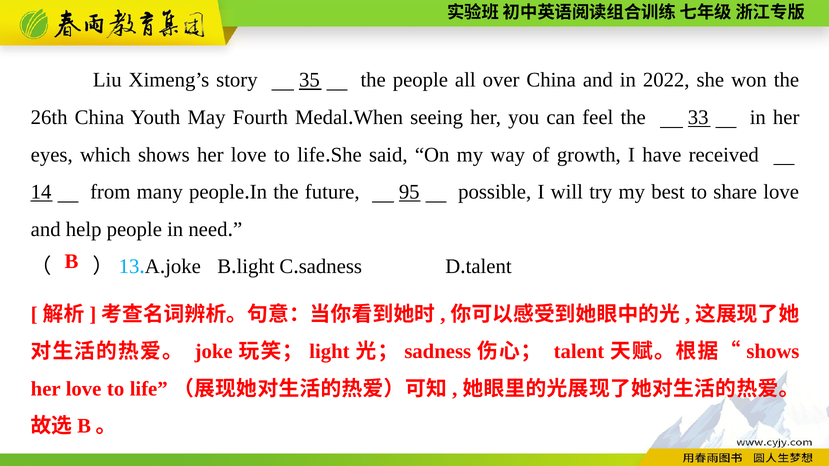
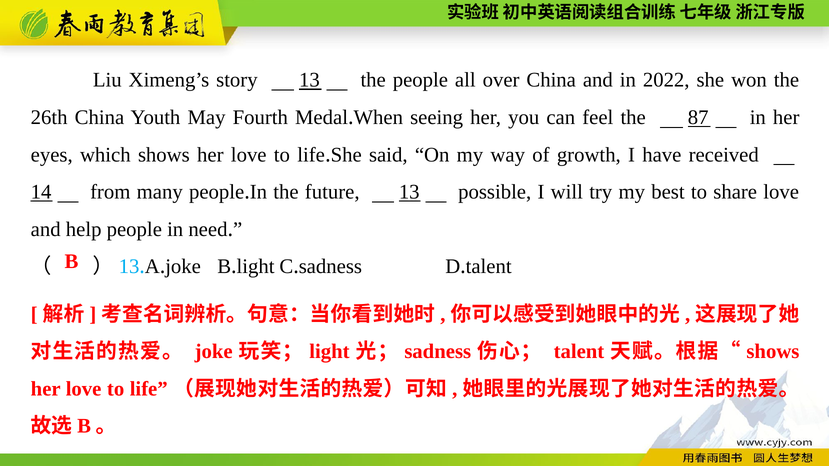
story 35: 35 -> 13
33: 33 -> 87
future 95: 95 -> 13
